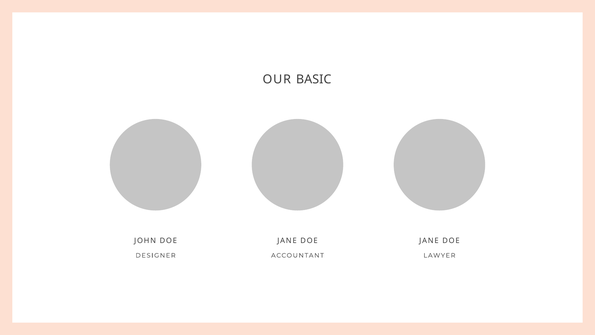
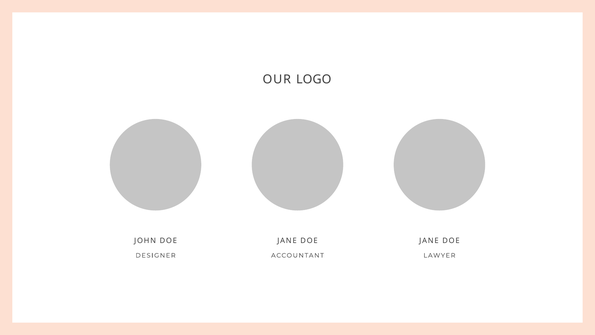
BASIC: BASIC -> LOGO
